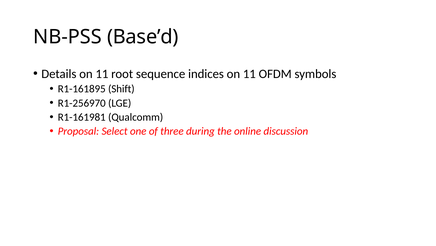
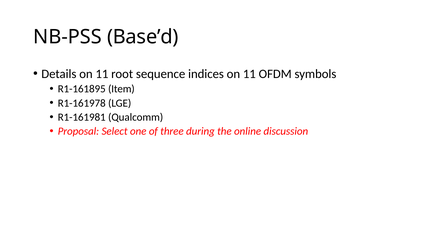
Shift: Shift -> Item
R1-256970: R1-256970 -> R1-161978
